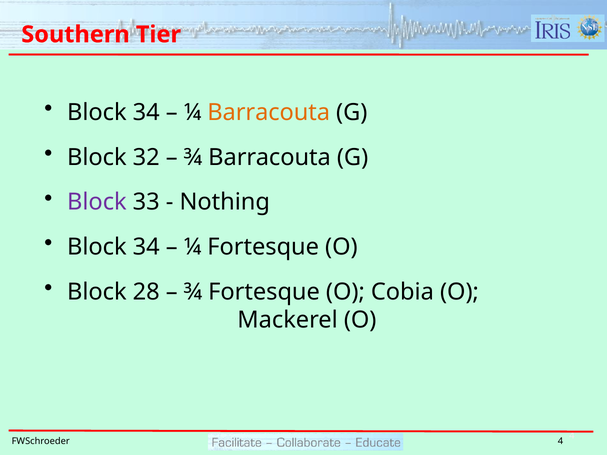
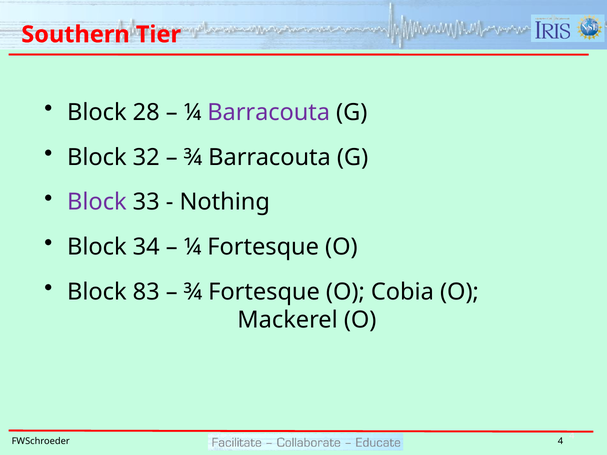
34 at (146, 113): 34 -> 28
Barracouta at (269, 113) colour: orange -> purple
28: 28 -> 83
